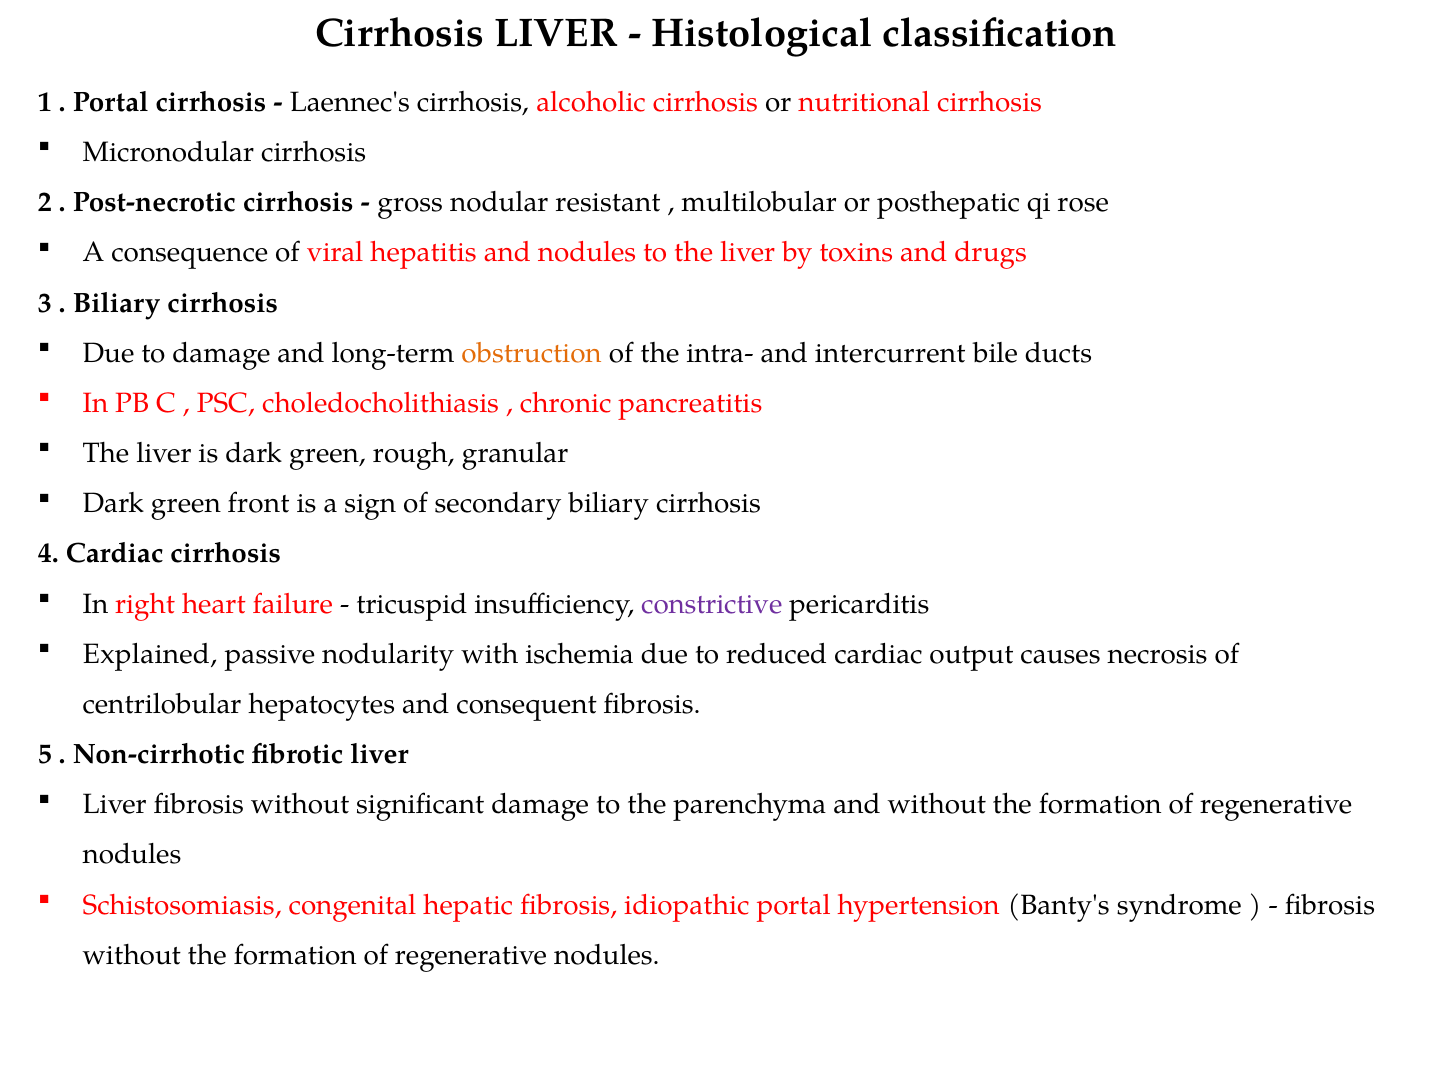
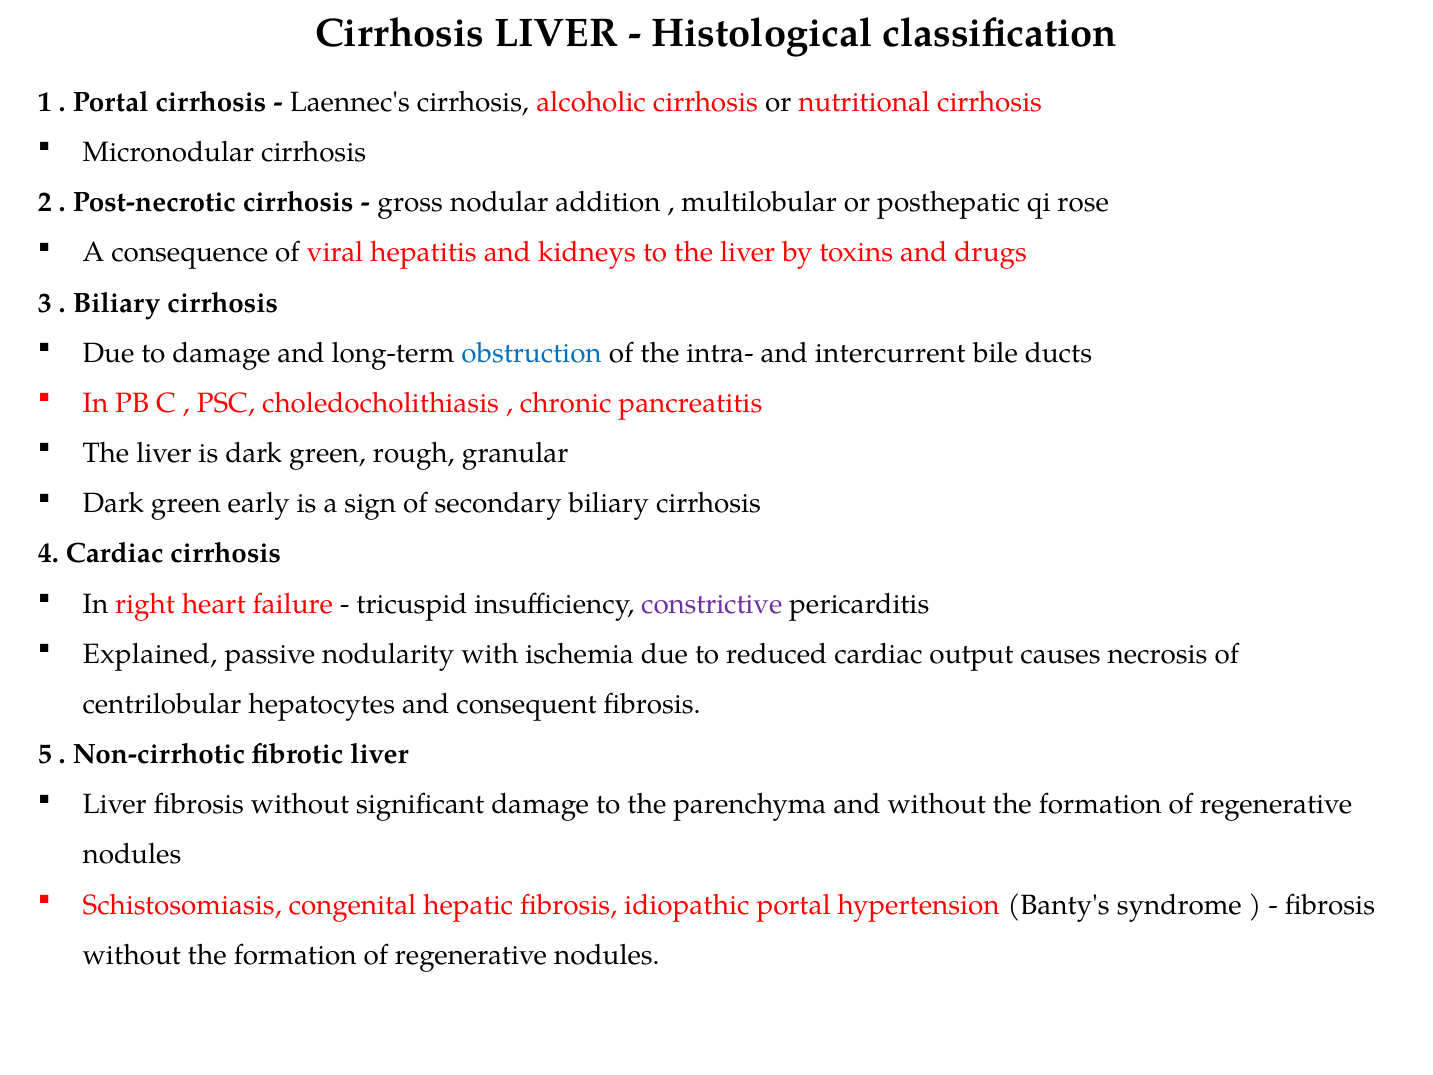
resistant: resistant -> addition
and nodules: nodules -> kidneys
obstruction colour: orange -> blue
front: front -> early
